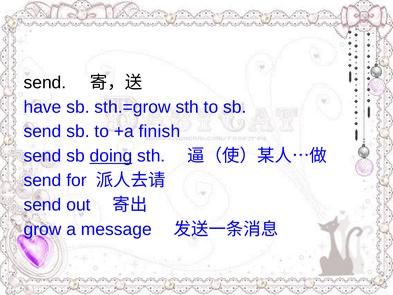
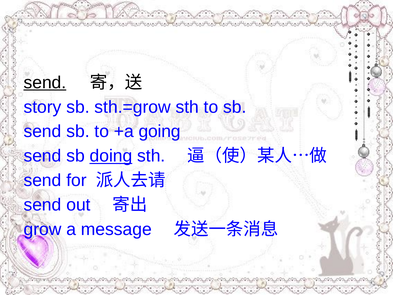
send at (45, 82) underline: none -> present
have: have -> story
finish: finish -> going
